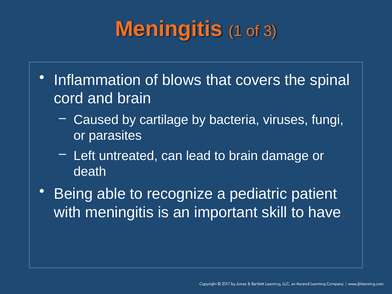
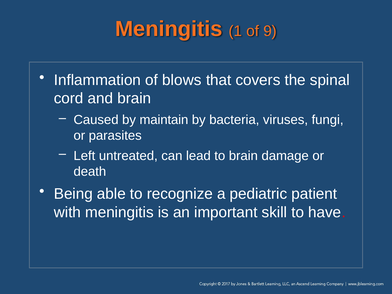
3: 3 -> 9
cartilage: cartilage -> maintain
